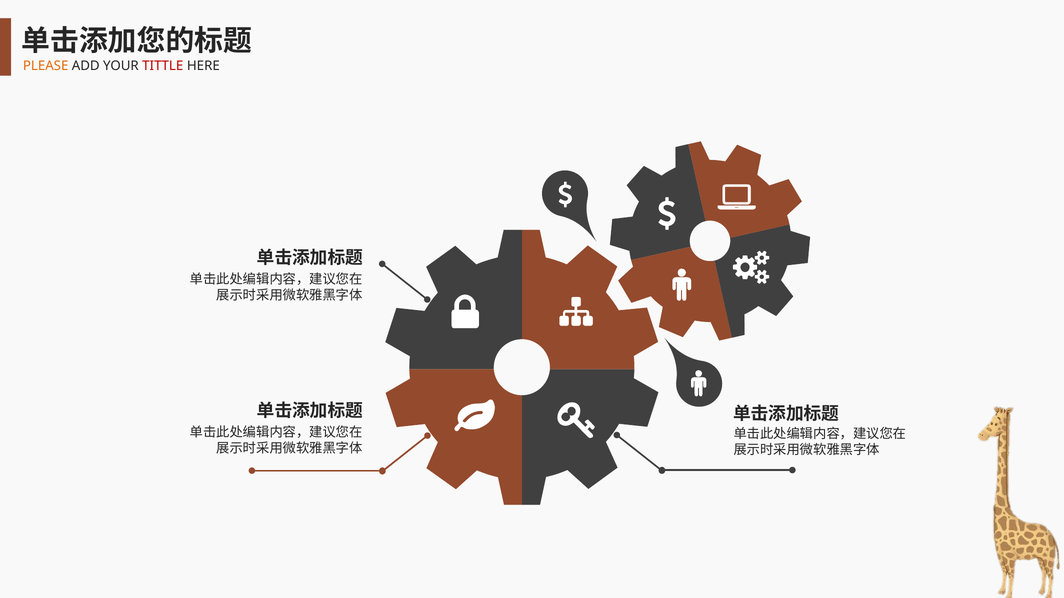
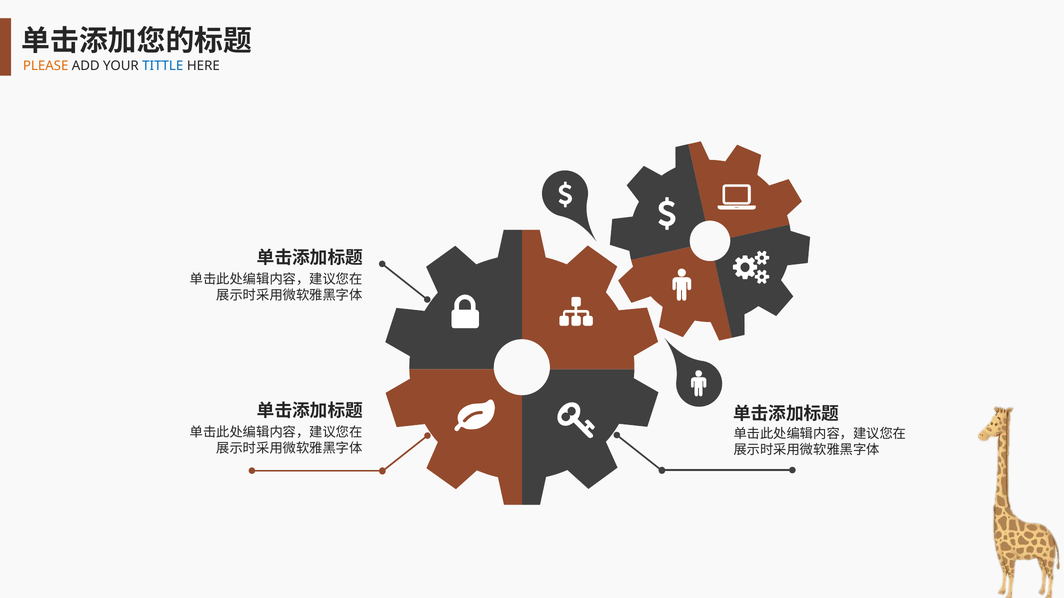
TITTLE colour: red -> blue
